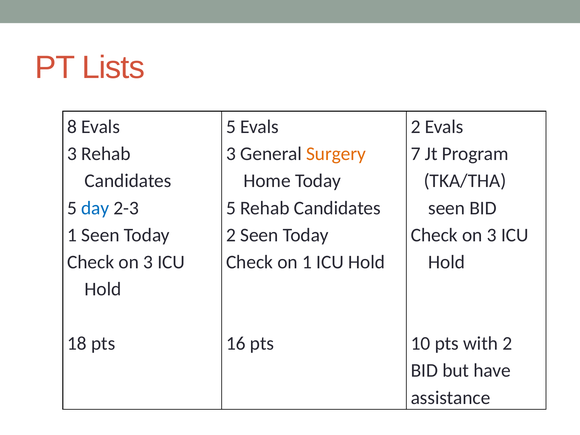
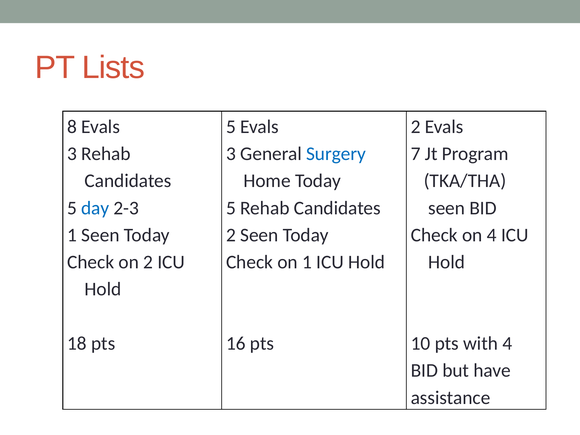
Surgery colour: orange -> blue
3 at (492, 235): 3 -> 4
3 at (148, 262): 3 -> 2
with 2: 2 -> 4
